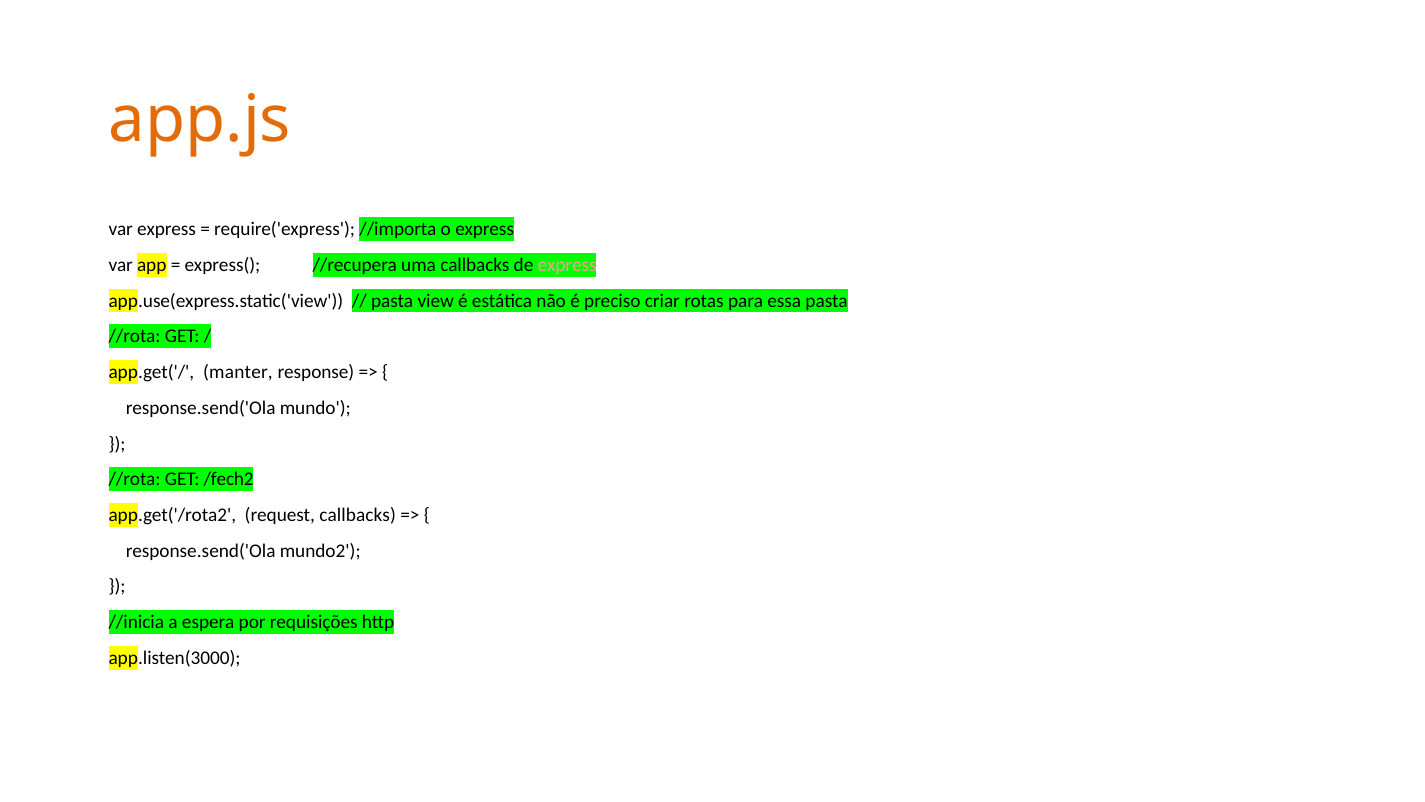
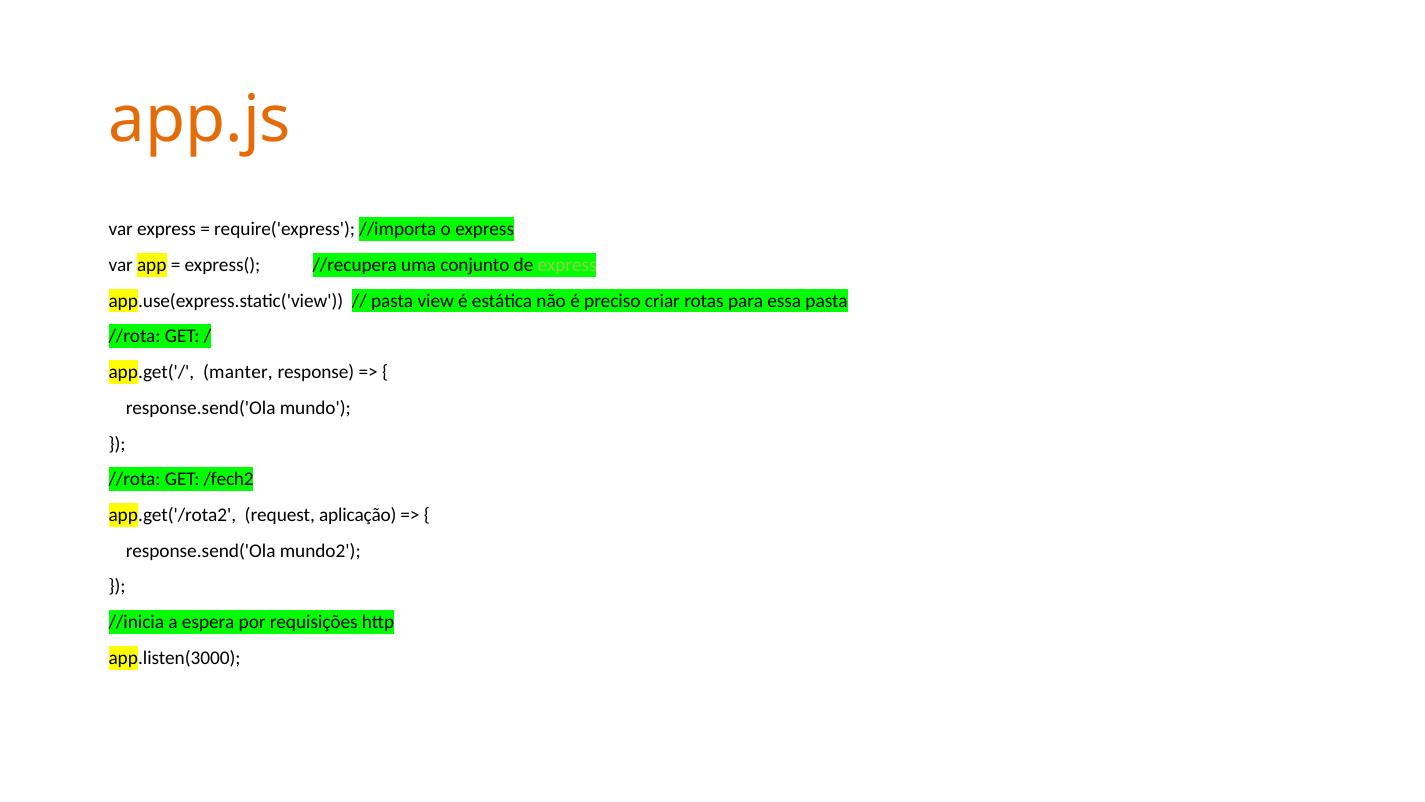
uma callbacks: callbacks -> conjunto
express at (567, 265) colour: pink -> light green
request callbacks: callbacks -> aplicação
